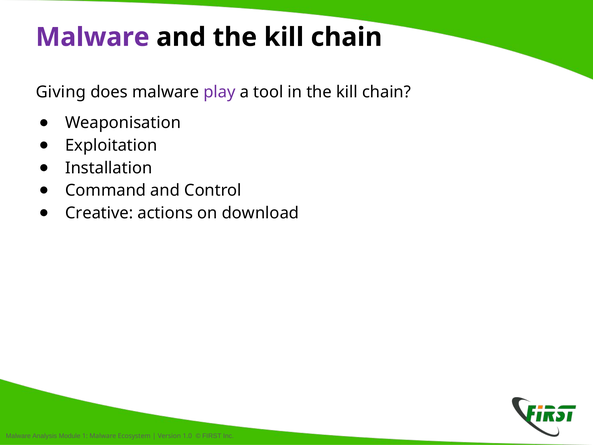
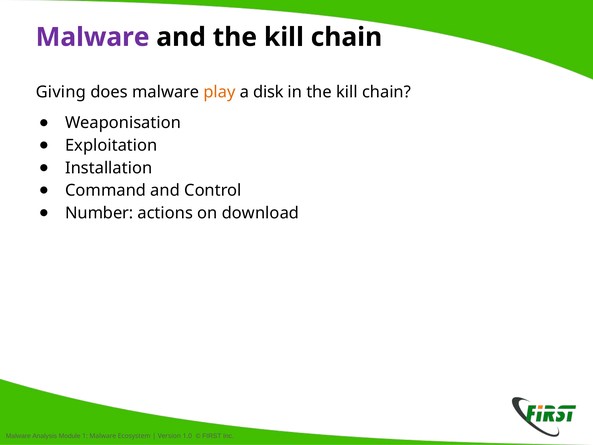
play colour: purple -> orange
tool: tool -> disk
Creative: Creative -> Number
